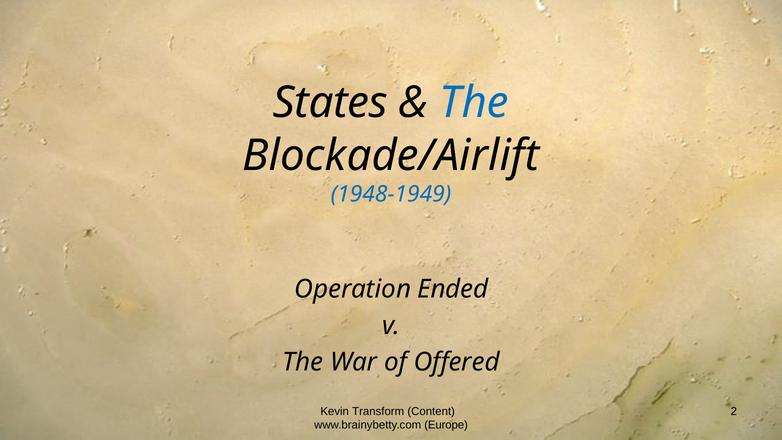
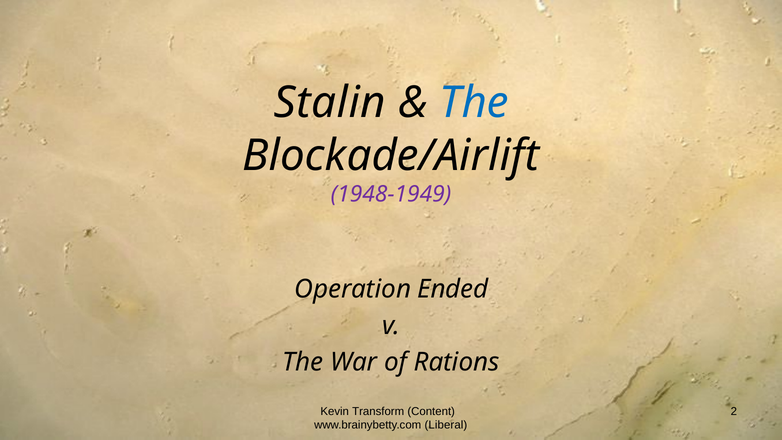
States: States -> Stalin
1948-1949 colour: blue -> purple
Offered: Offered -> Rations
Europe: Europe -> Liberal
